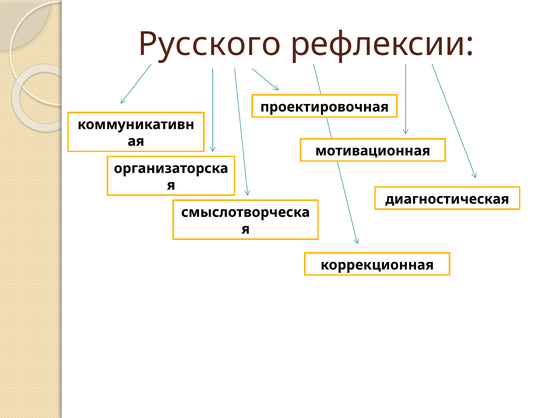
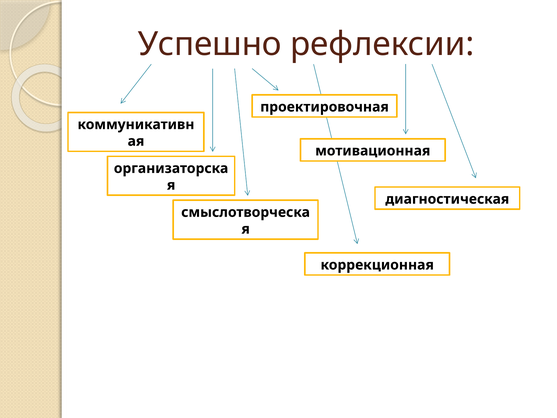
Русского: Русского -> Успешно
